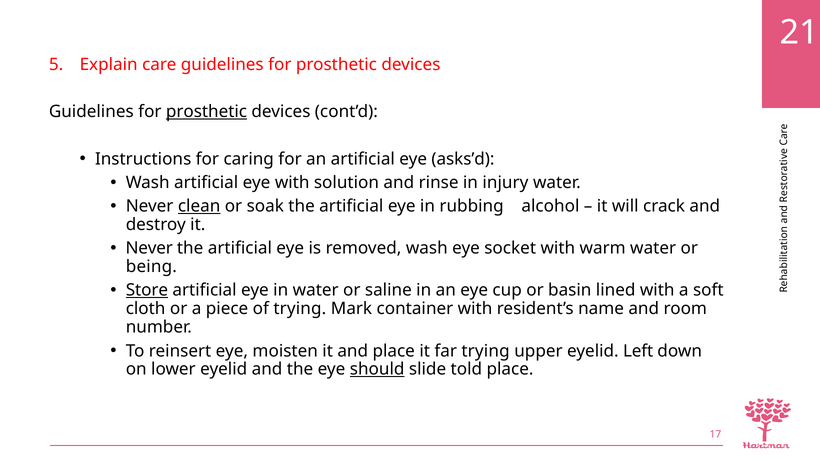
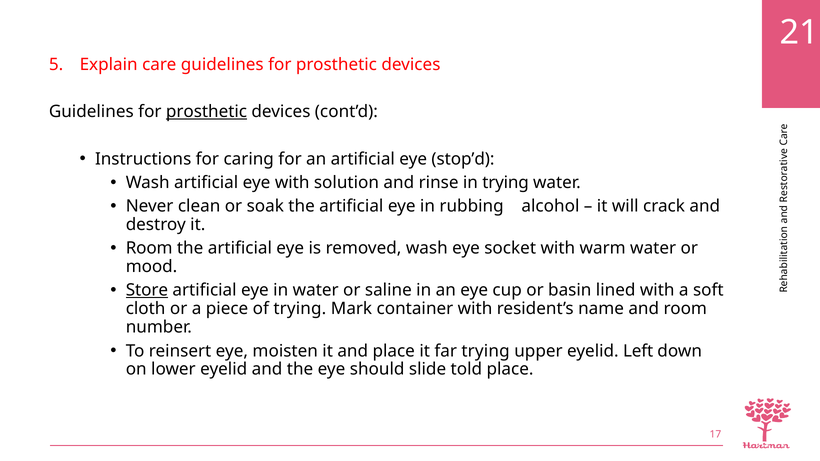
asks’d: asks’d -> stop’d
in injury: injury -> trying
clean underline: present -> none
Never at (149, 248): Never -> Room
being: being -> mood
should underline: present -> none
